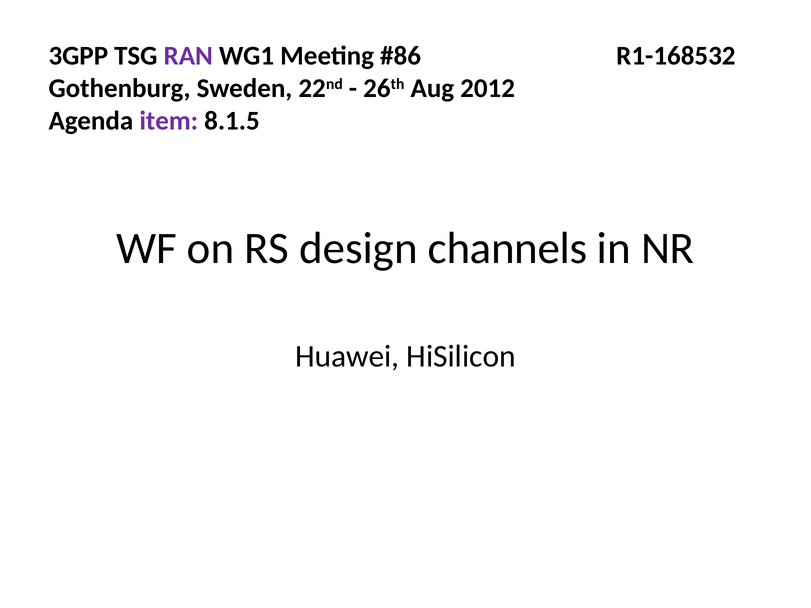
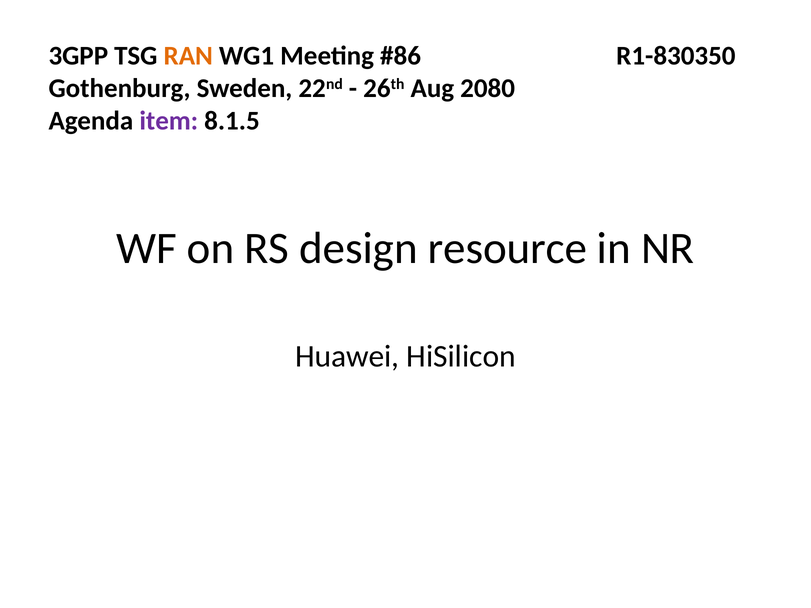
RAN colour: purple -> orange
R1-168532: R1-168532 -> R1-830350
2012: 2012 -> 2080
channels: channels -> resource
